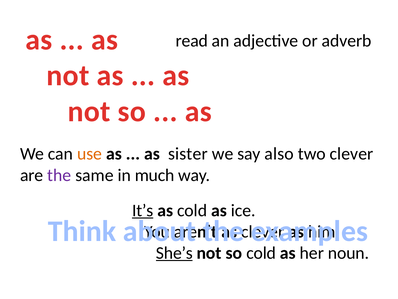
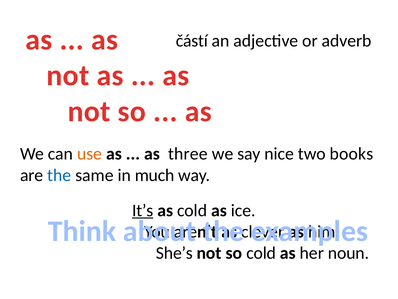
read: read -> částí
sister: sister -> three
also: also -> nice
two clever: clever -> books
the at (59, 175) colour: purple -> blue
She’s underline: present -> none
